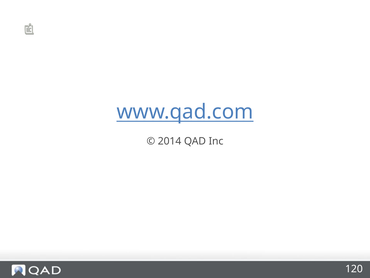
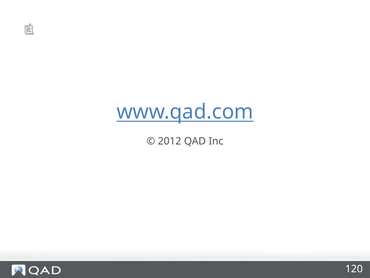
2014: 2014 -> 2012
